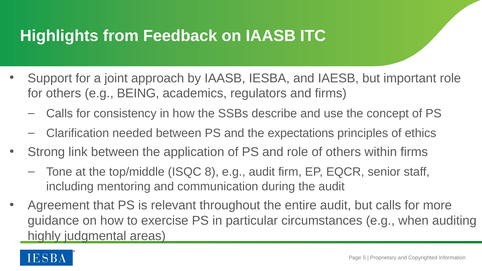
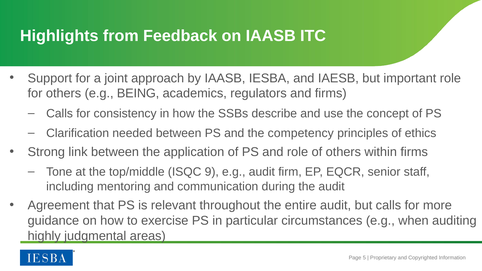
expectations: expectations -> competency
8: 8 -> 9
